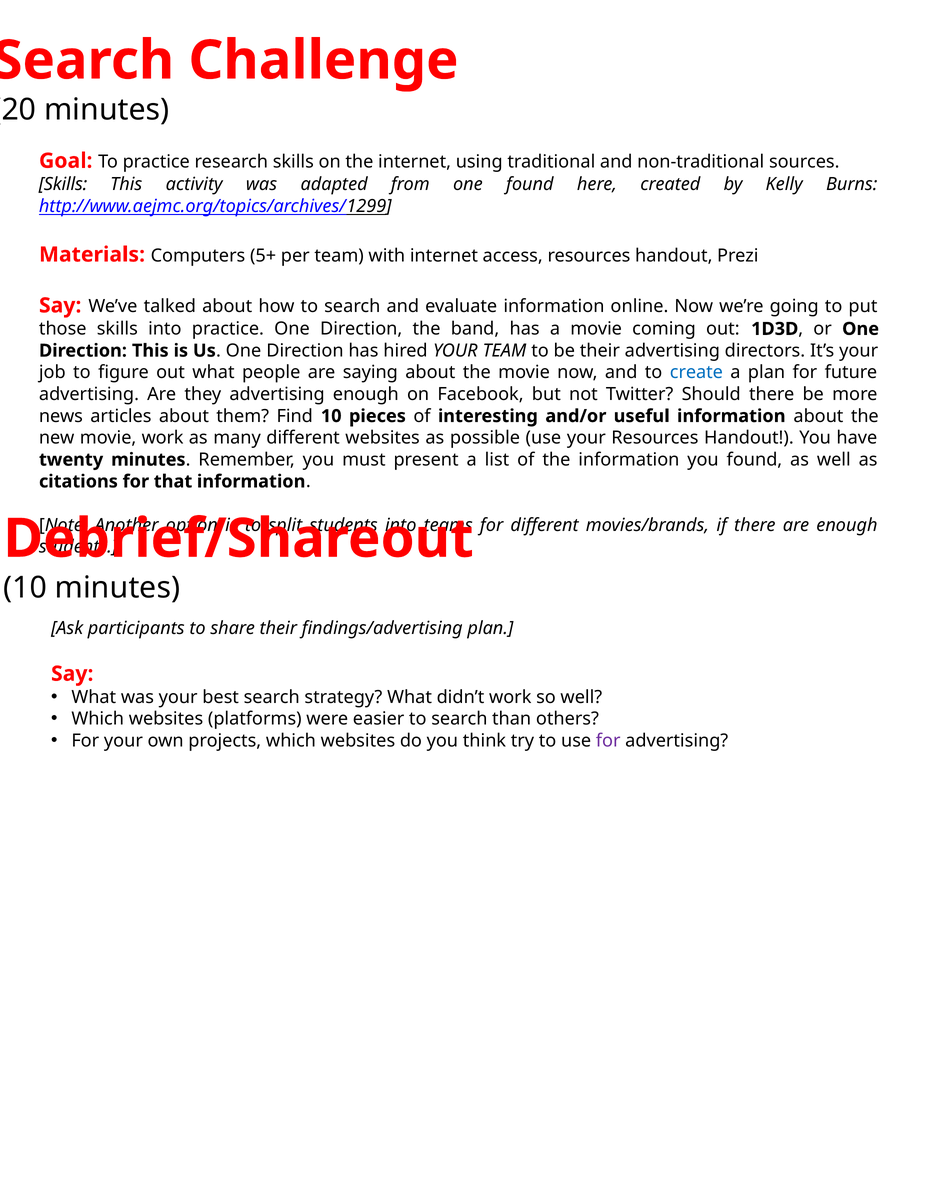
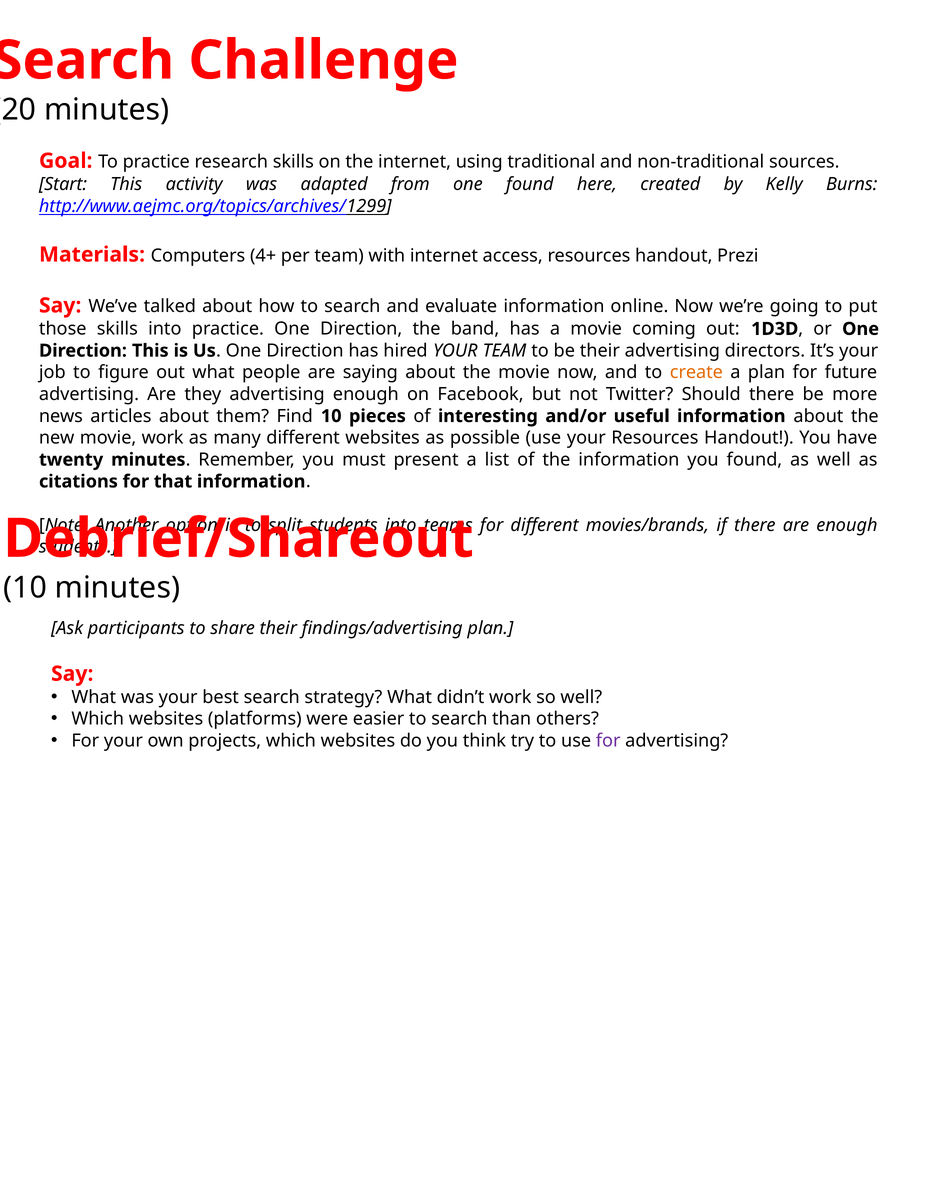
Skills at (63, 184): Skills -> Start
5+: 5+ -> 4+
create colour: blue -> orange
